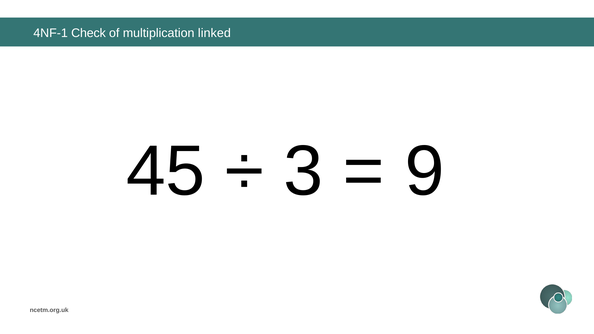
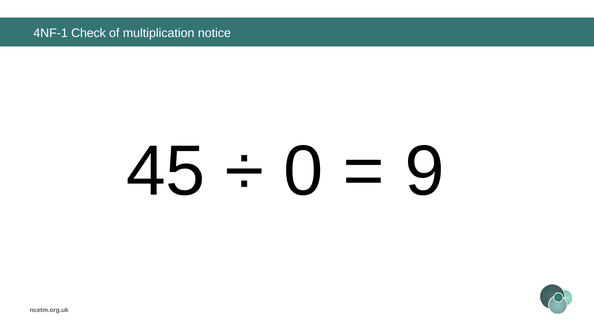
linked: linked -> notice
3: 3 -> 0
